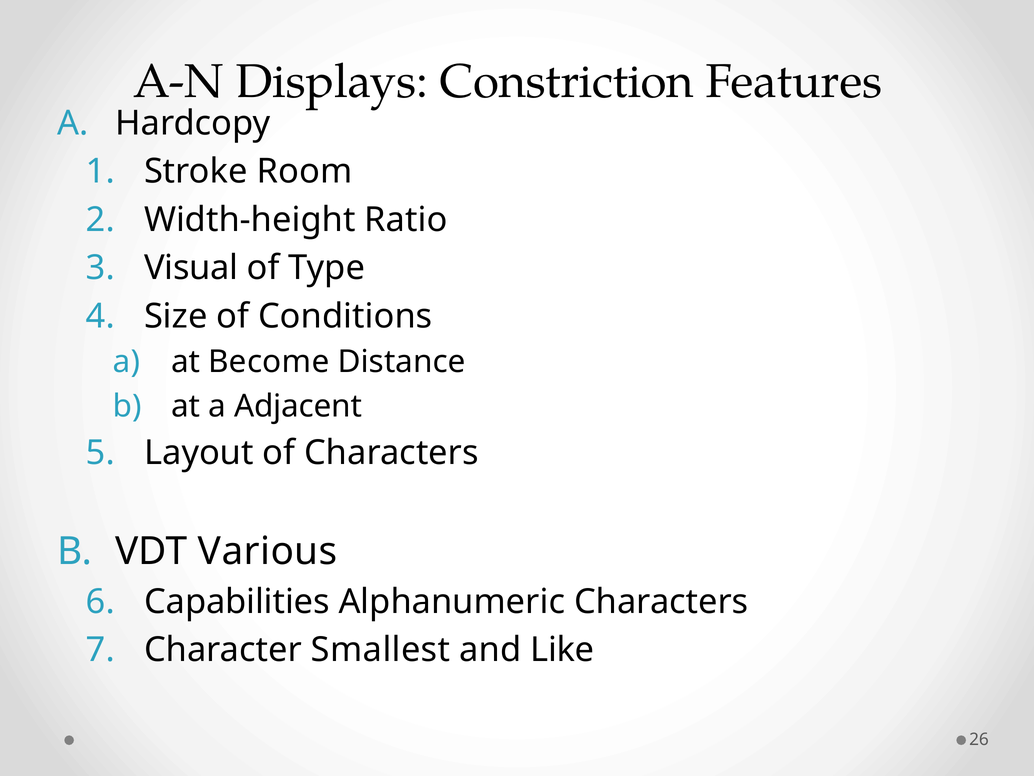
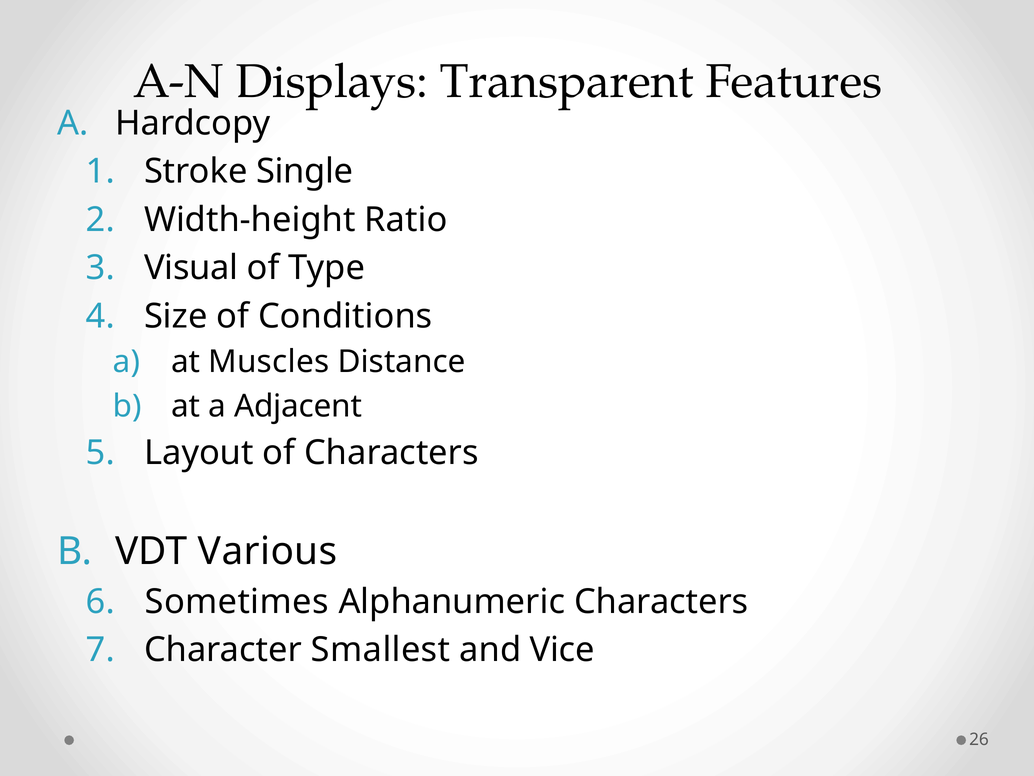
Constriction: Constriction -> Transparent
Room: Room -> Single
Become: Become -> Muscles
Capabilities: Capabilities -> Sometimes
Like: Like -> Vice
